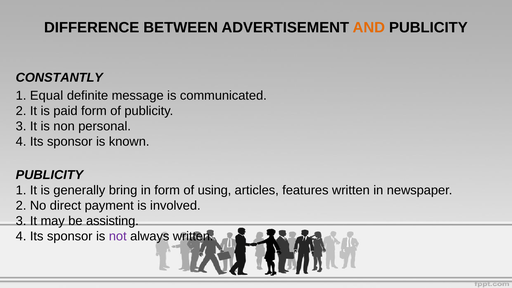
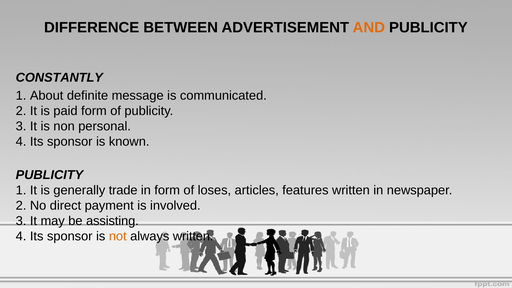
Equal: Equal -> About
bring: bring -> trade
using: using -> loses
not colour: purple -> orange
